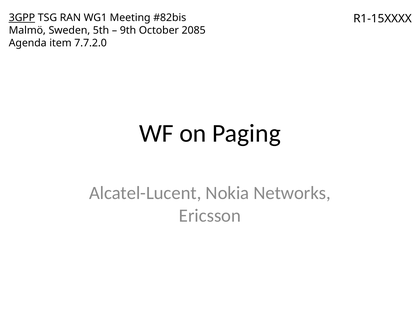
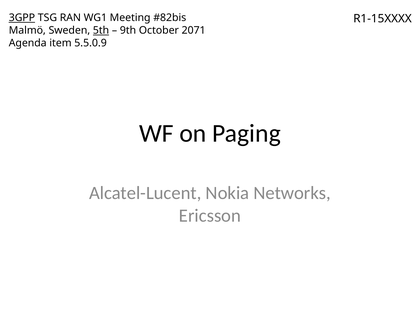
5th underline: none -> present
2085: 2085 -> 2071
7.7.2.0: 7.7.2.0 -> 5.5.0.9
